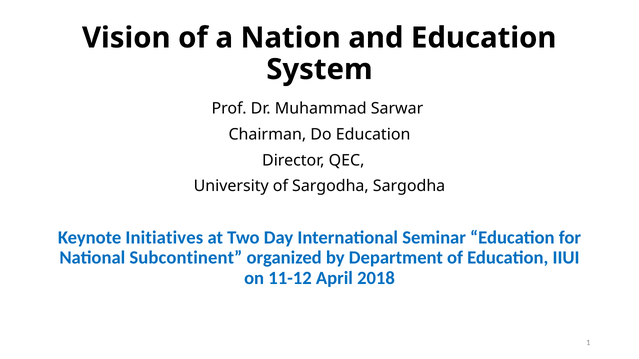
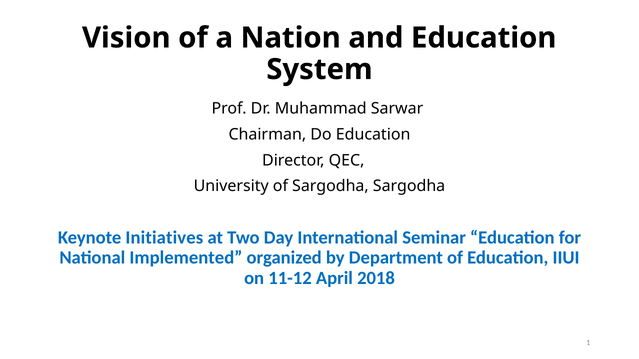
Subcontinent: Subcontinent -> Implemented
